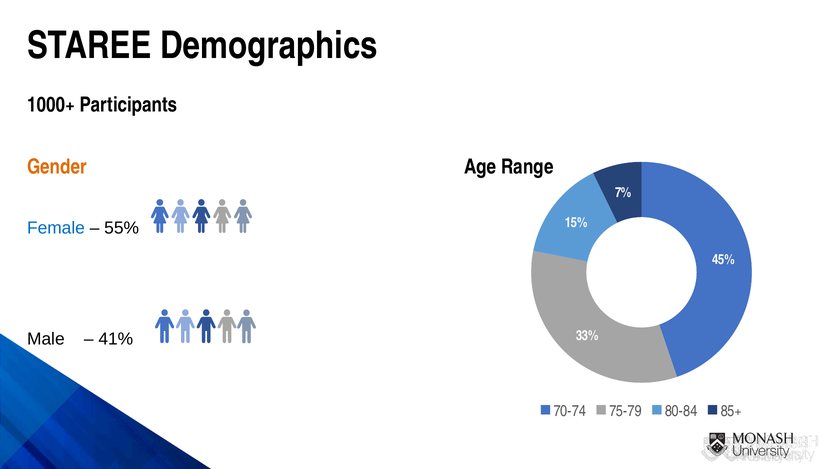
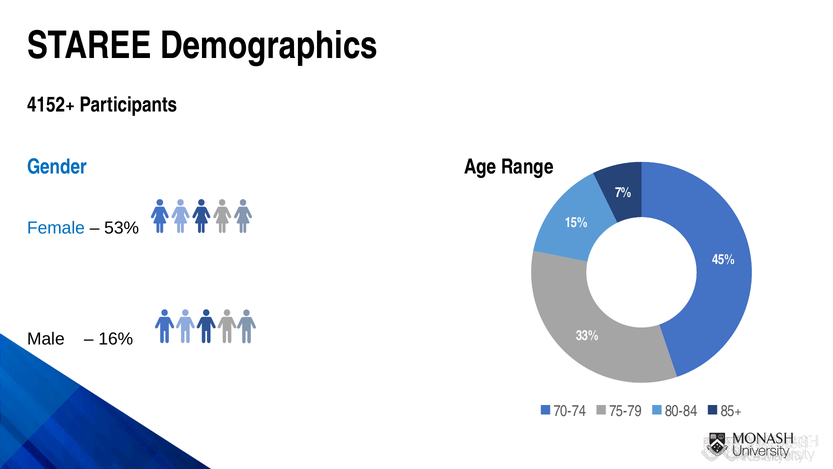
1000+: 1000+ -> 4152+
Gender colour: orange -> blue
55%: 55% -> 53%
41%: 41% -> 16%
